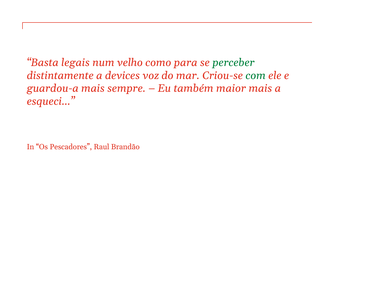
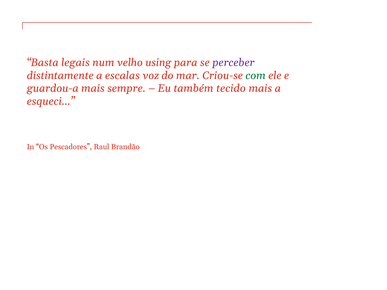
como: como -> using
perceber colour: green -> purple
devices: devices -> escalas
maior: maior -> tecido
